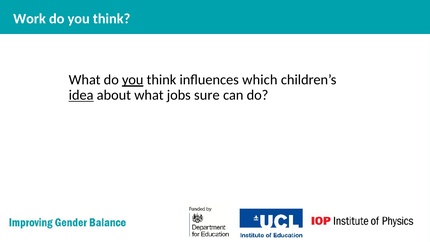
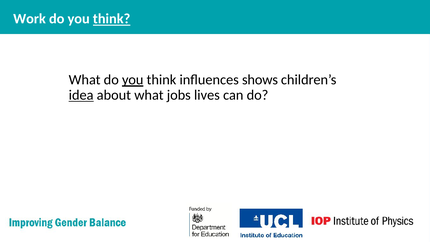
think at (112, 19) underline: none -> present
which: which -> shows
sure: sure -> lives
